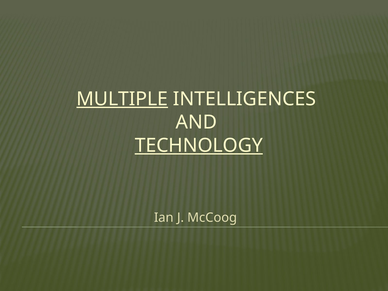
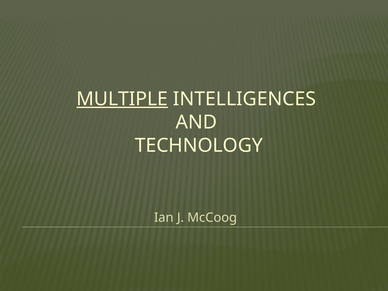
TECHNOLOGY underline: present -> none
